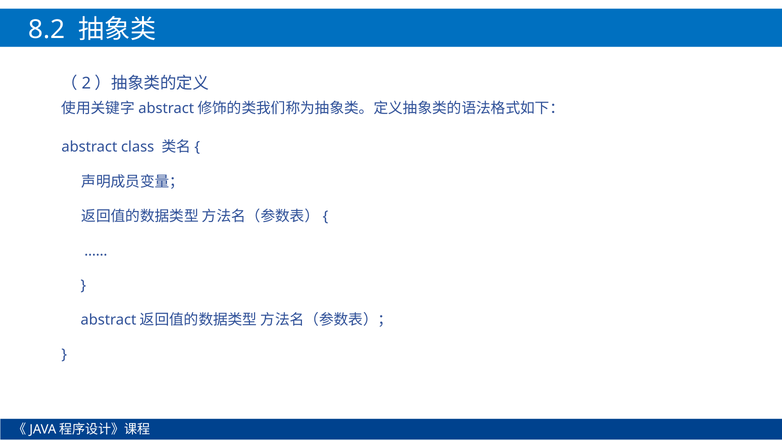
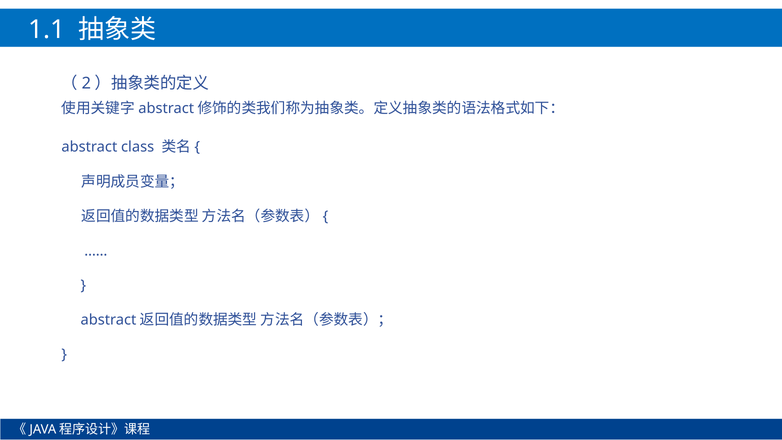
8.2: 8.2 -> 1.1
